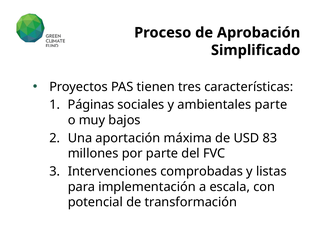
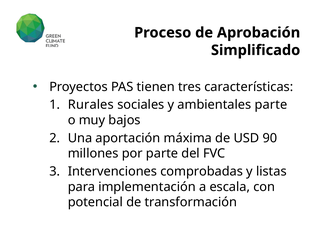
Páginas: Páginas -> Rurales
83: 83 -> 90
